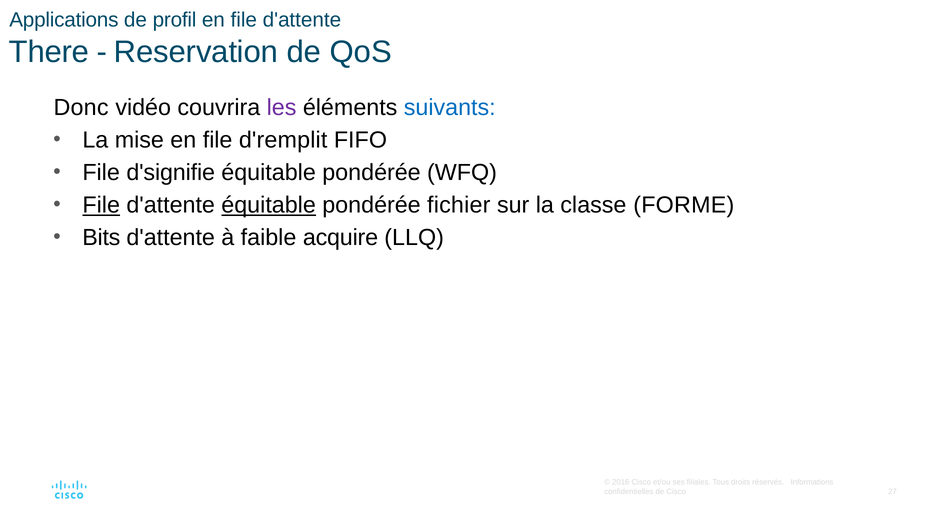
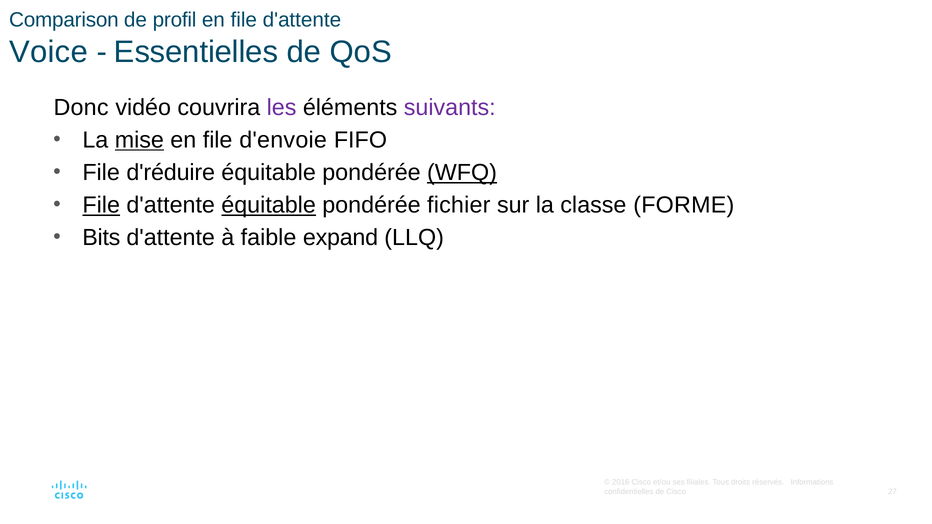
Applications: Applications -> Comparison
There: There -> Voice
Reservation: Reservation -> Essentielles
suivants colour: blue -> purple
mise underline: none -> present
d'remplit: d'remplit -> d'envoie
d'signifie: d'signifie -> d'réduire
WFQ underline: none -> present
acquire: acquire -> expand
